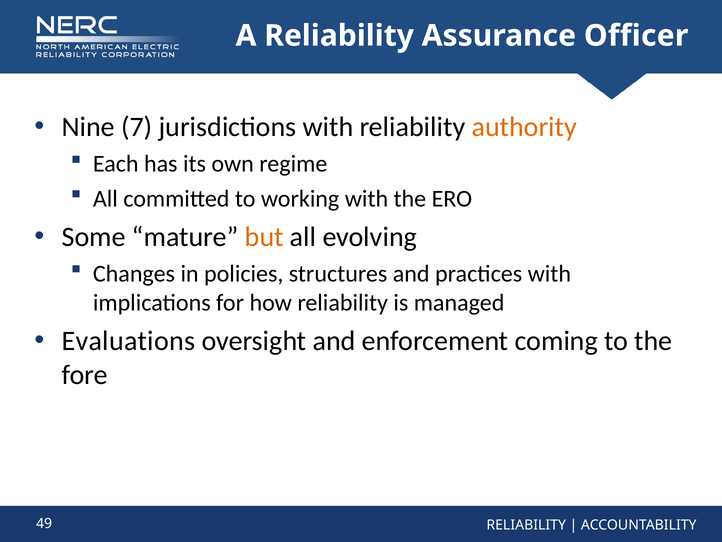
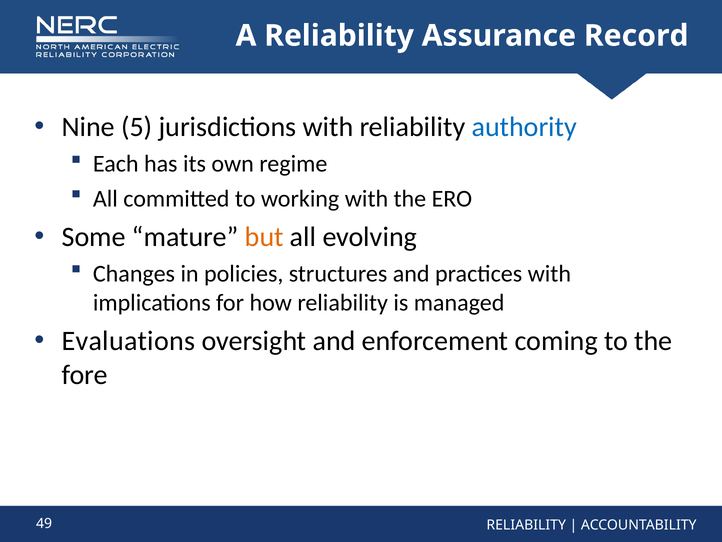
Officer: Officer -> Record
7: 7 -> 5
authority colour: orange -> blue
